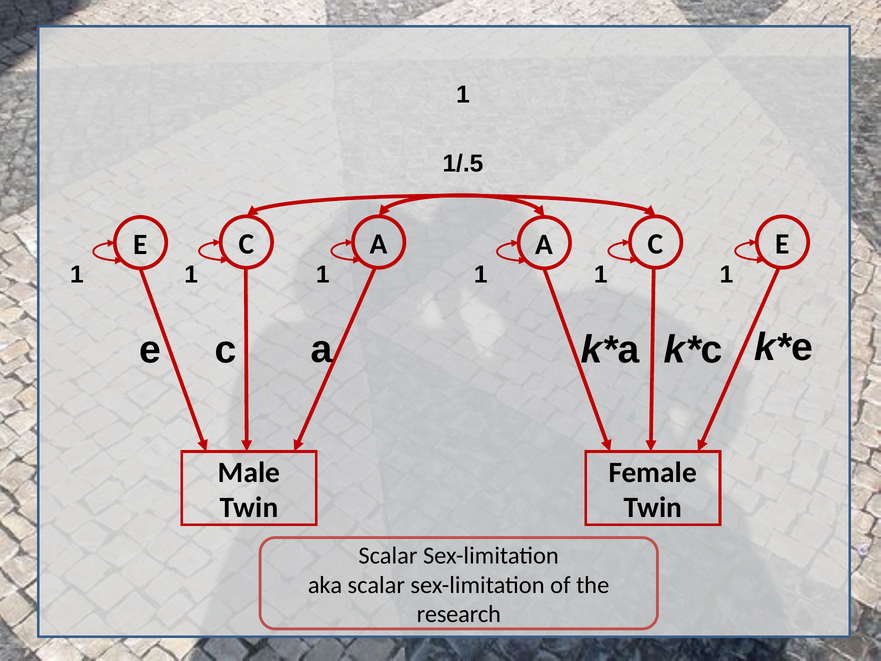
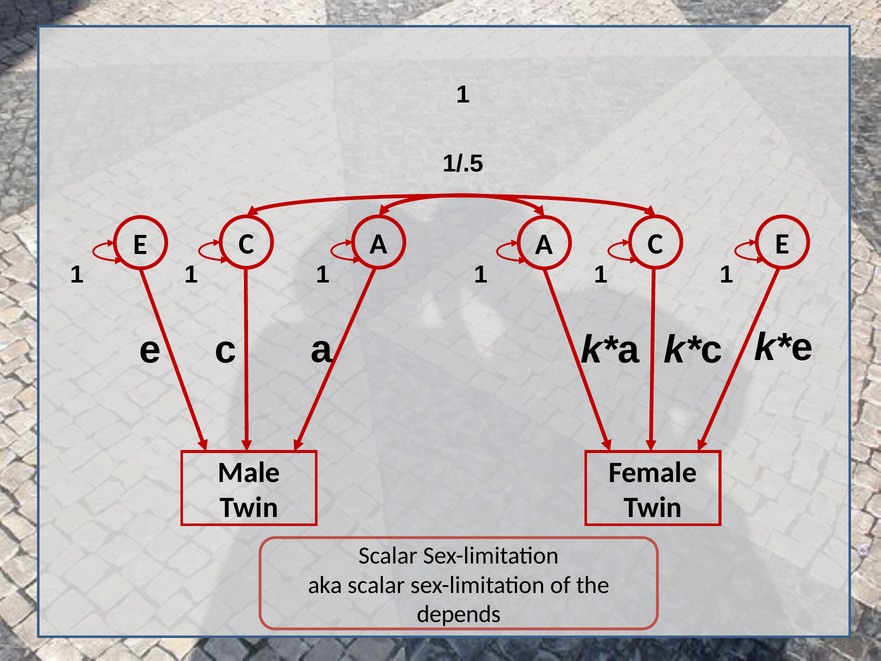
research: research -> depends
